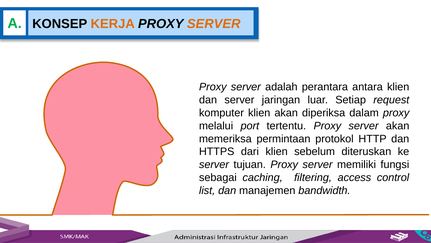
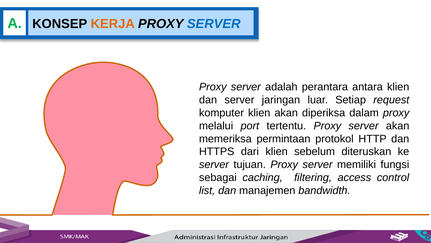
SERVER at (214, 24) colour: orange -> blue
